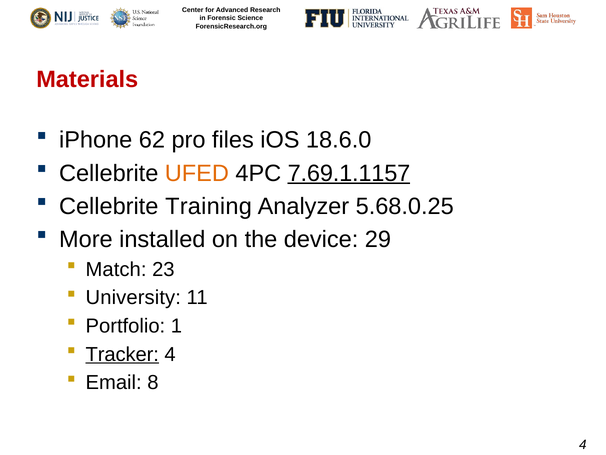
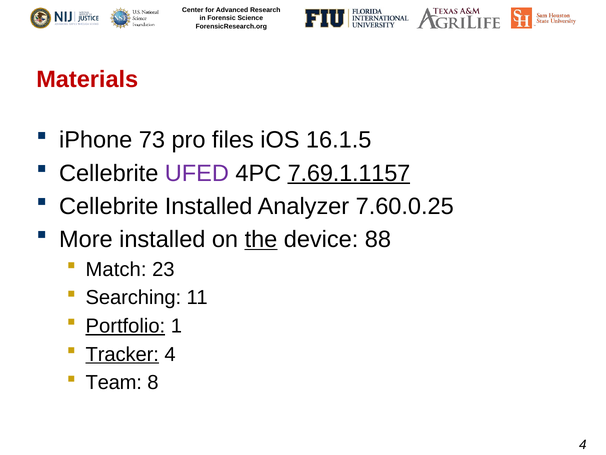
62: 62 -> 73
18.6.0: 18.6.0 -> 16.1.5
UFED colour: orange -> purple
Cellebrite Training: Training -> Installed
5.68.0.25: 5.68.0.25 -> 7.60.0.25
the underline: none -> present
29: 29 -> 88
University: University -> Searching
Portfolio underline: none -> present
Email: Email -> Team
